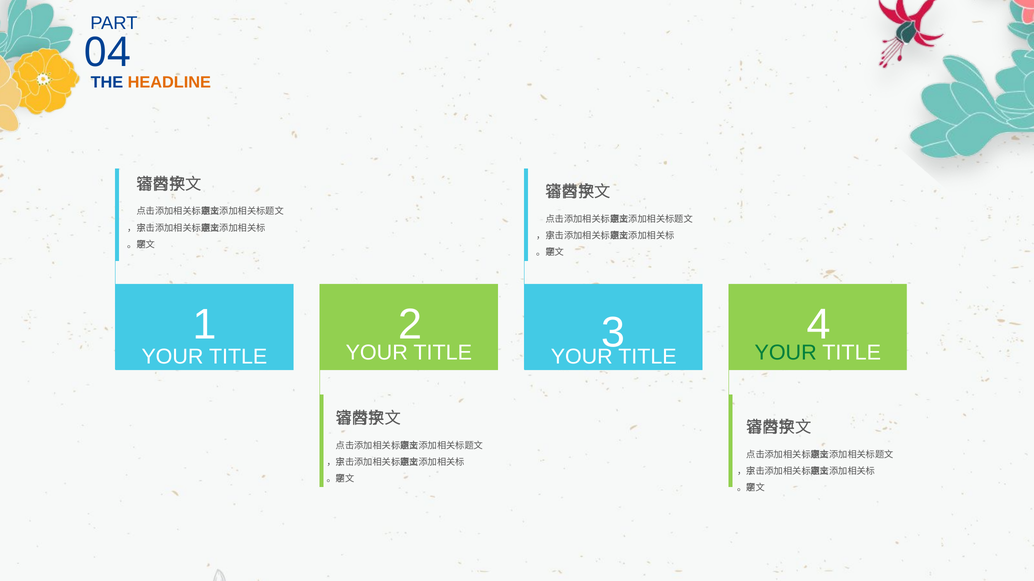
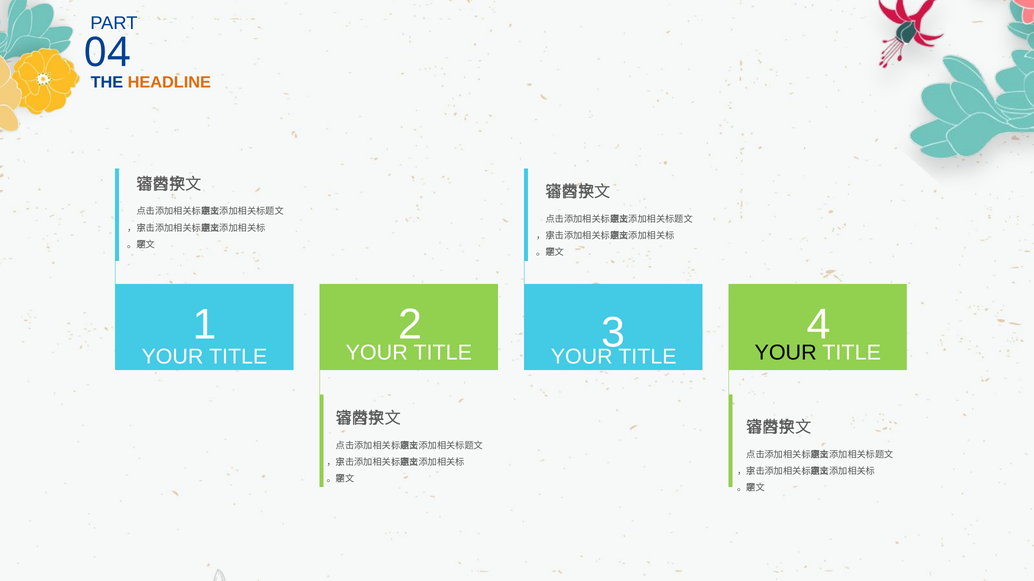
YOUR at (786, 353) colour: green -> black
